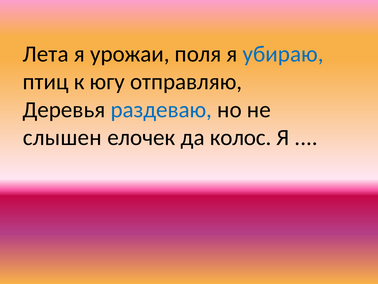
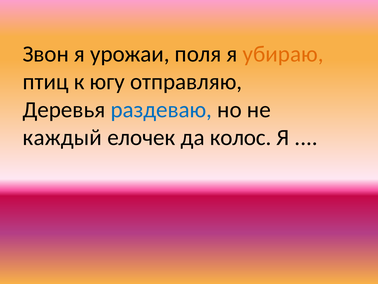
Лета: Лета -> Звон
убираю colour: blue -> orange
слышен: слышен -> каждый
